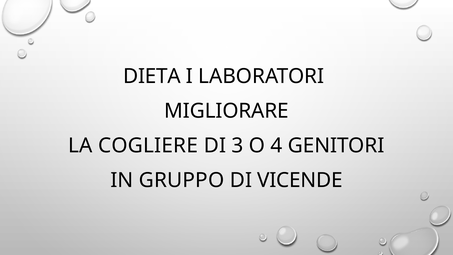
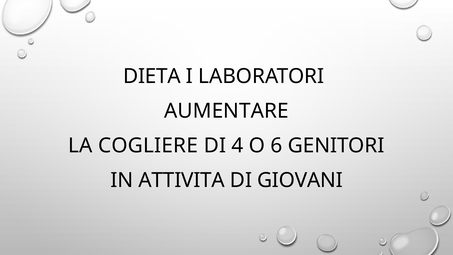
MIGLIORARE: MIGLIORARE -> AUMENTARE
3: 3 -> 4
4: 4 -> 6
GRUPPO: GRUPPO -> ATTIVITA
VICENDE: VICENDE -> GIOVANI
